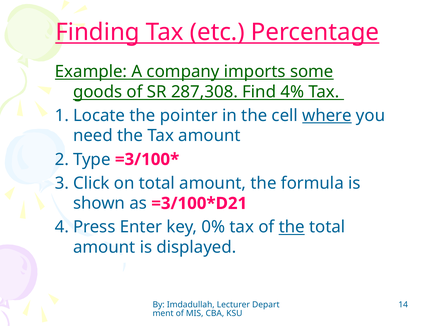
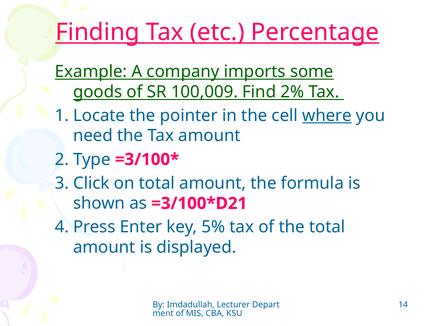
287,308: 287,308 -> 100,009
4%: 4% -> 2%
0%: 0% -> 5%
the at (292, 227) underline: present -> none
